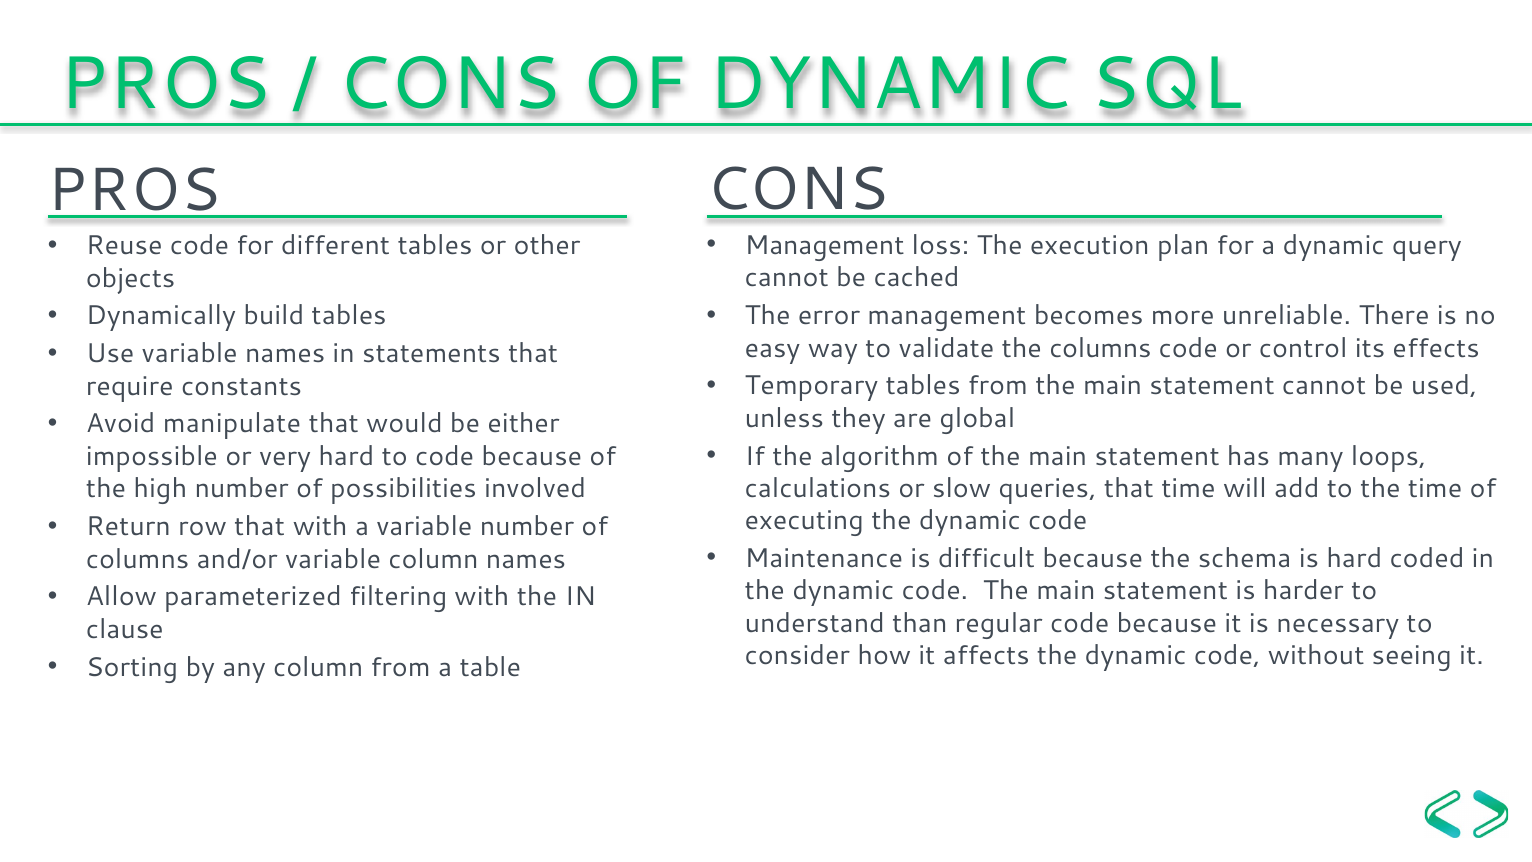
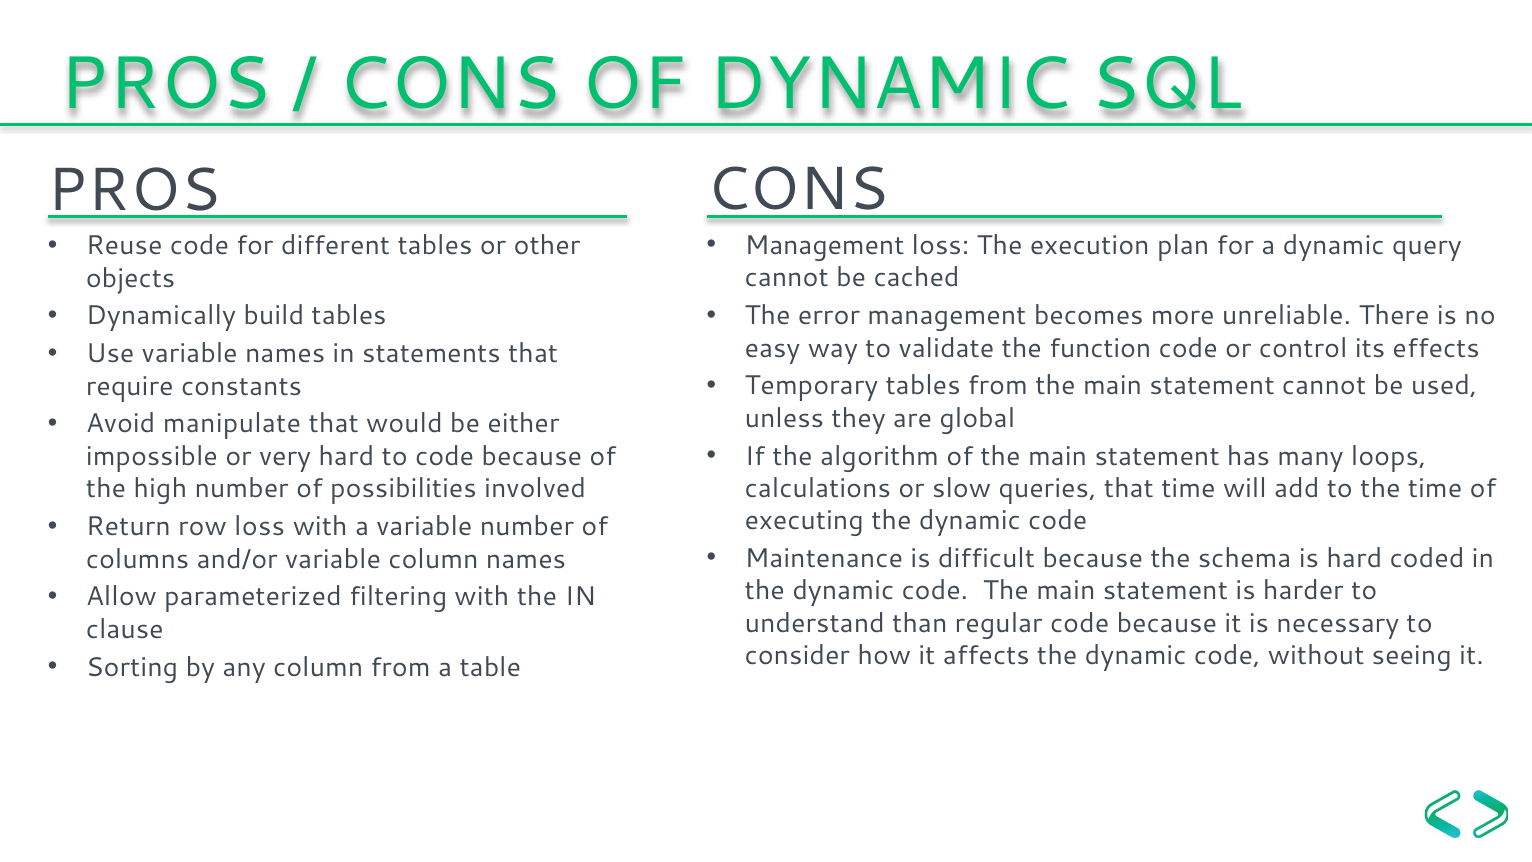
the columns: columns -> function
row that: that -> loss
